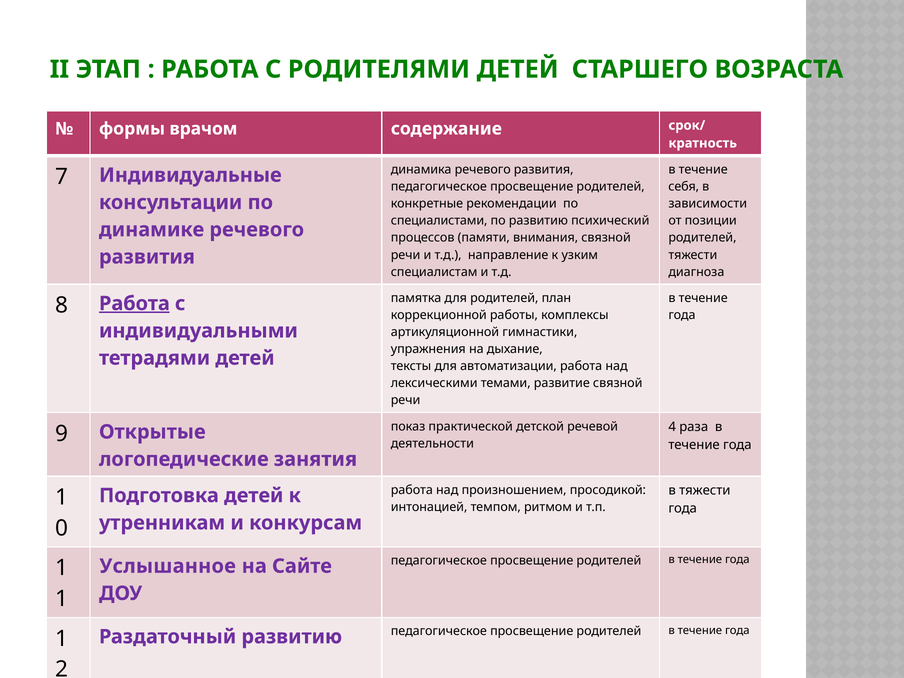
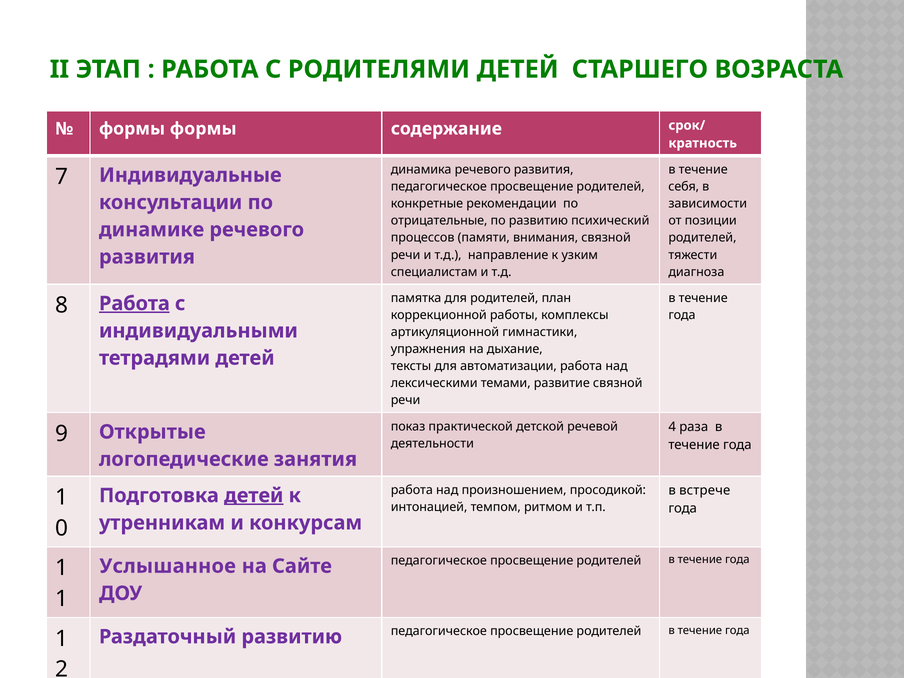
формы врачом: врачом -> формы
специалистами: специалистами -> отрицательные
в тяжести: тяжести -> встрече
детей at (254, 496) underline: none -> present
